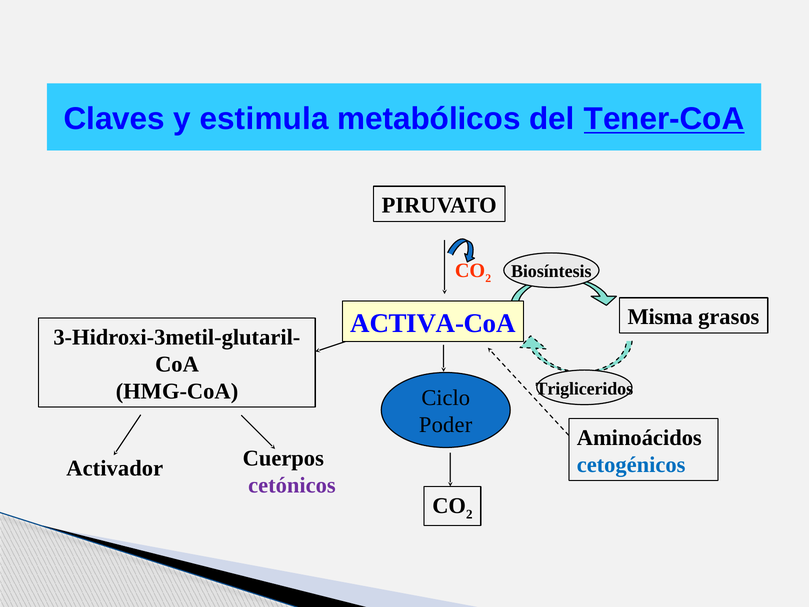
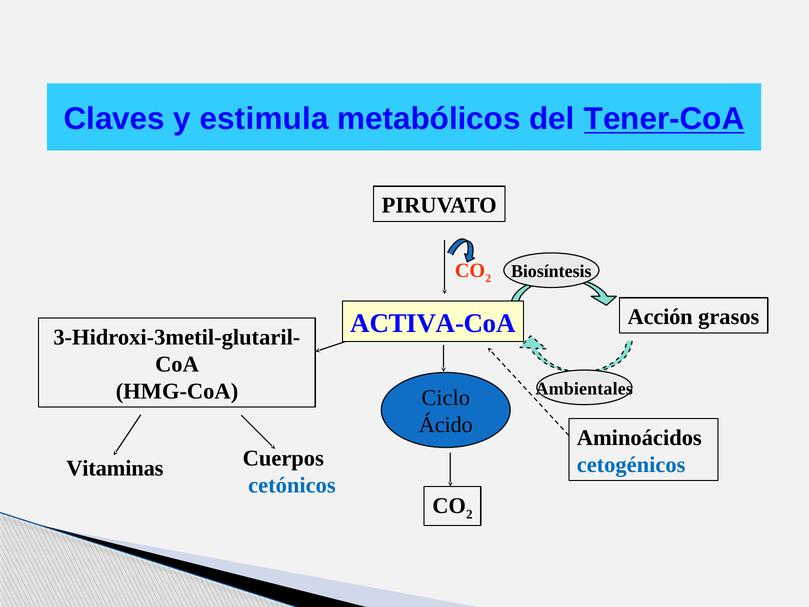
Misma: Misma -> Acción
Trigliceridos: Trigliceridos -> Ambientales
Poder: Poder -> Ácido
Activador: Activador -> Vitaminas
cetónicos colour: purple -> blue
